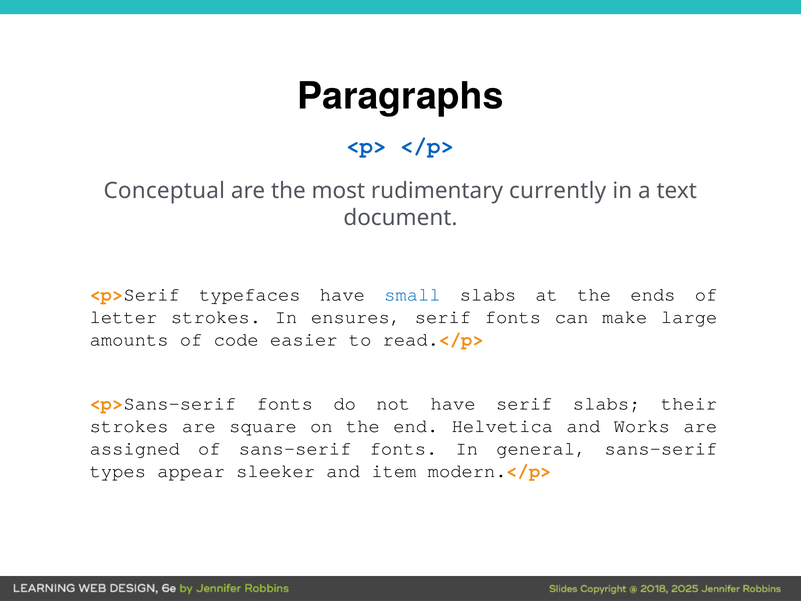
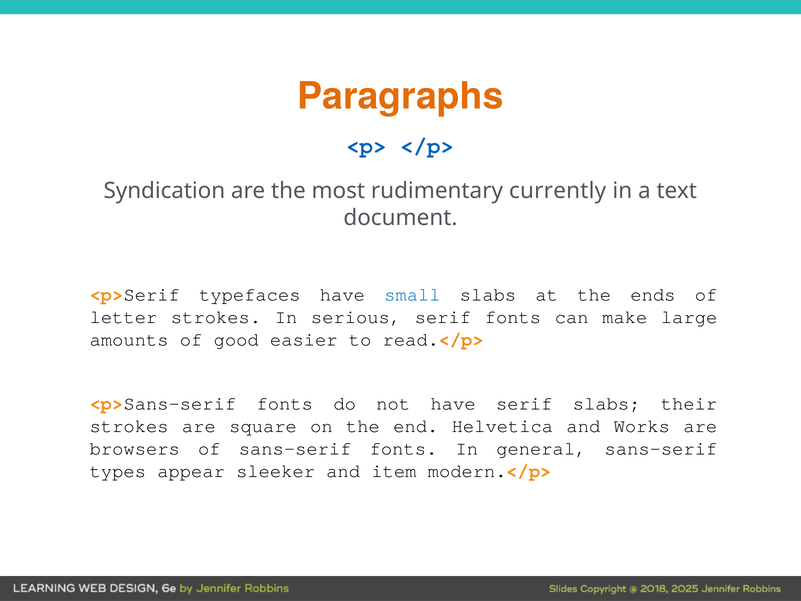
Paragraphs colour: black -> orange
Conceptual: Conceptual -> Syndication
ensures: ensures -> serious
code: code -> good
assigned: assigned -> browsers
